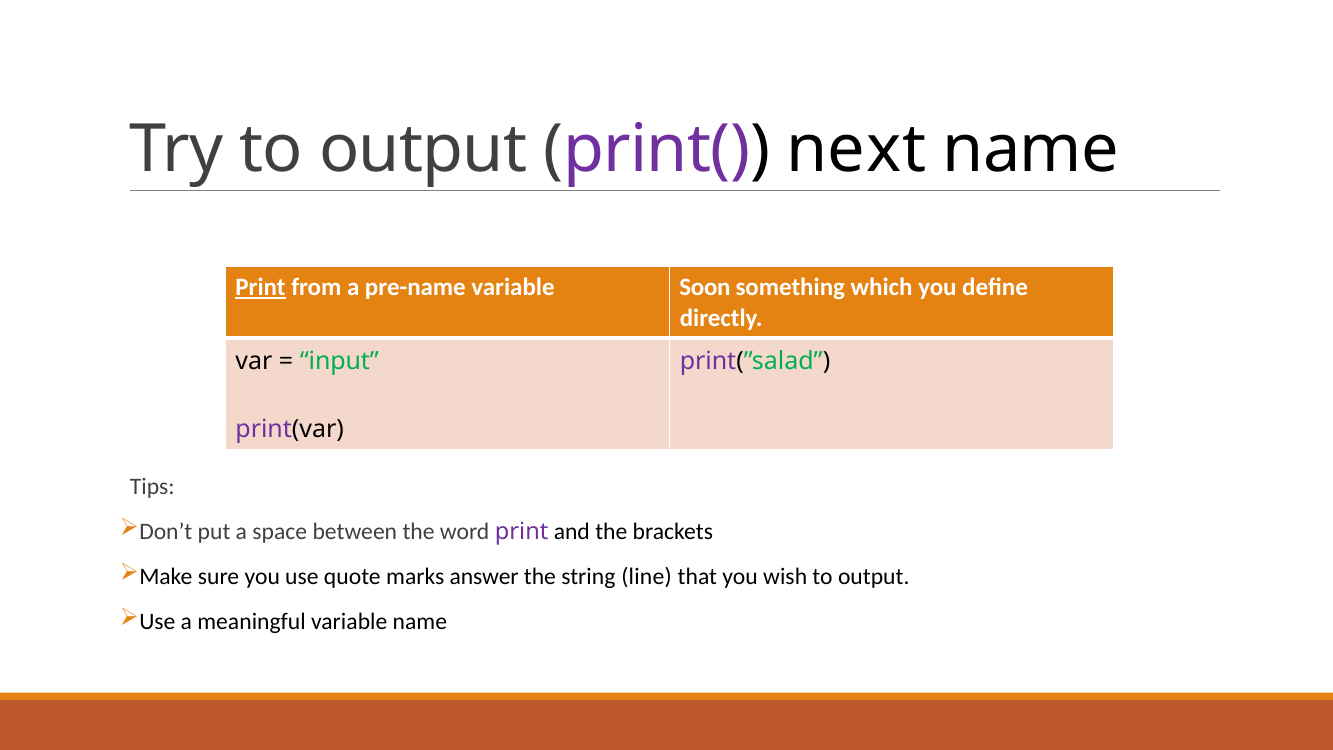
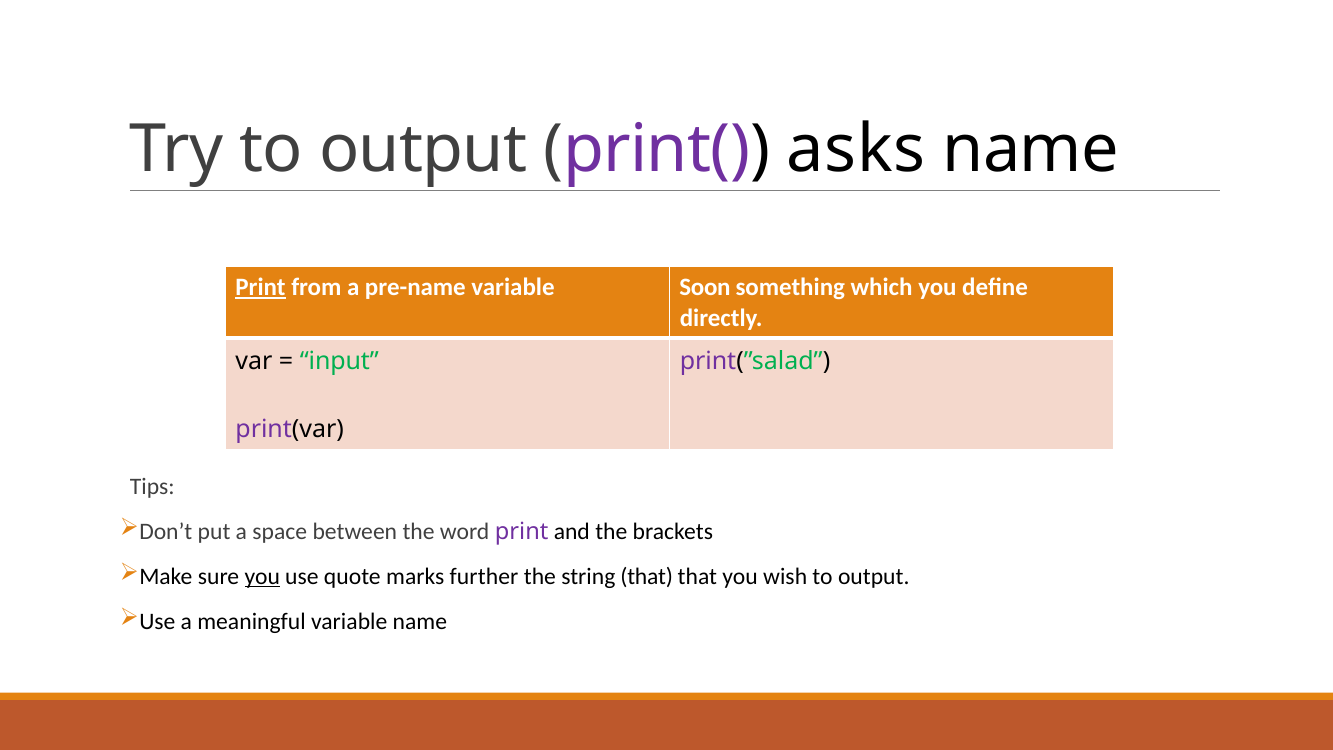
next: next -> asks
you at (262, 576) underline: none -> present
answer: answer -> further
string line: line -> that
